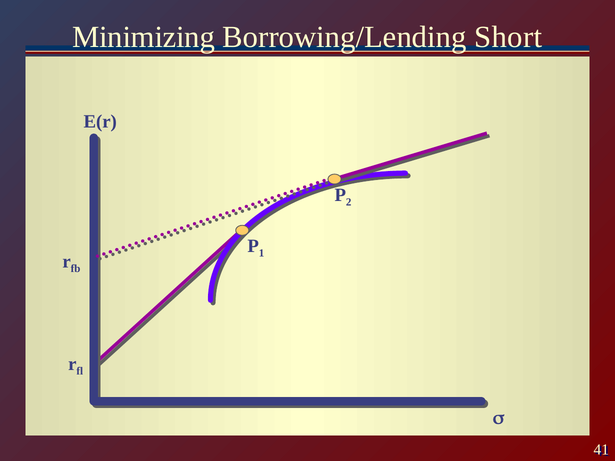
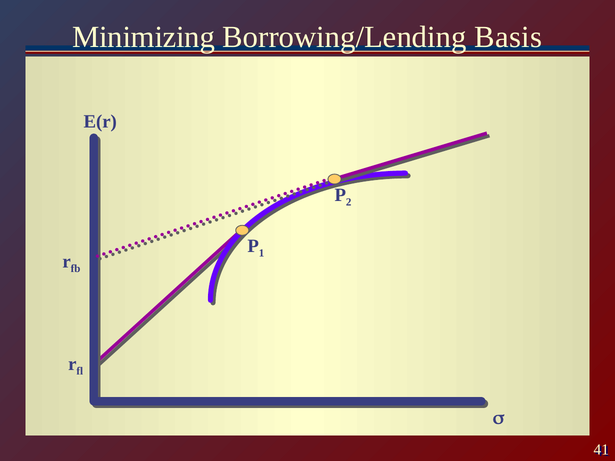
Short: Short -> Basis
